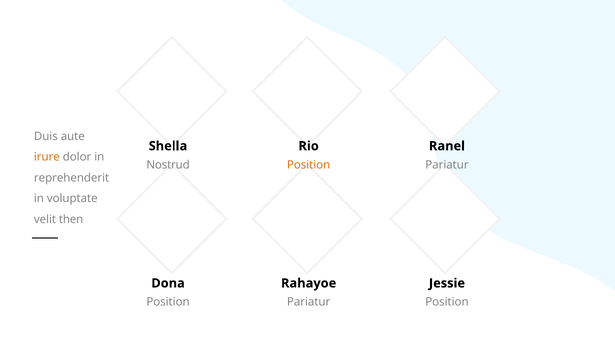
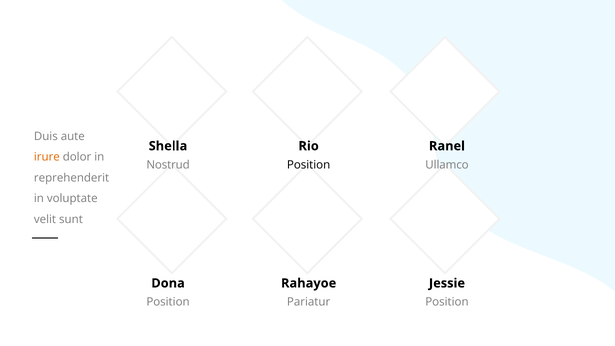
Position at (309, 165) colour: orange -> black
Pariatur at (447, 165): Pariatur -> Ullamco
then: then -> sunt
